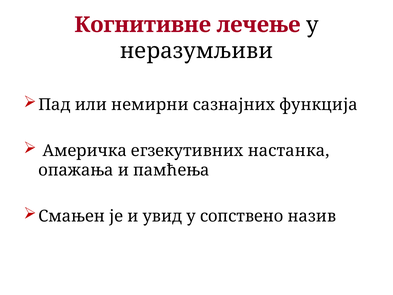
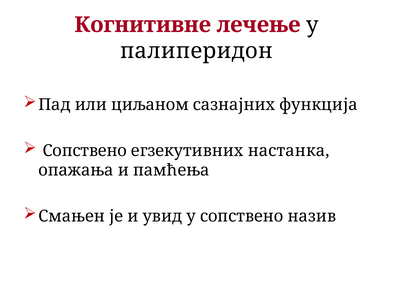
неразумљиви: неразумљиви -> палиперидон
немирни: немирни -> циљаном
Америчка at (85, 150): Америчка -> Сопствено
